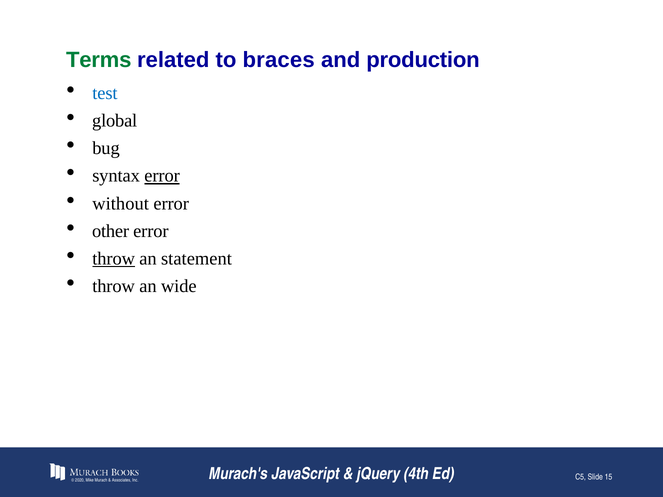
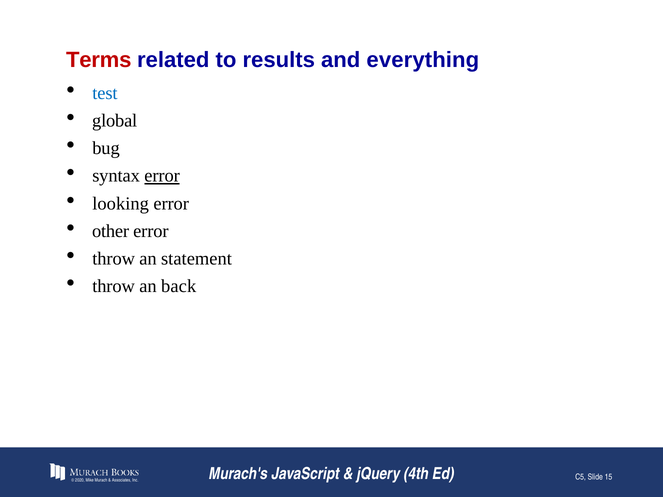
Terms colour: green -> red
braces: braces -> results
production: production -> everything
without: without -> looking
throw at (114, 259) underline: present -> none
wide: wide -> back
